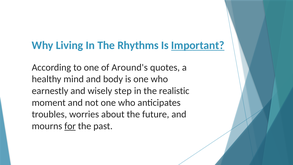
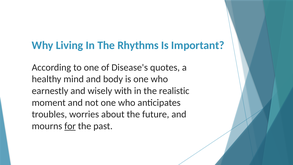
Important underline: present -> none
Around's: Around's -> Disease's
step: step -> with
